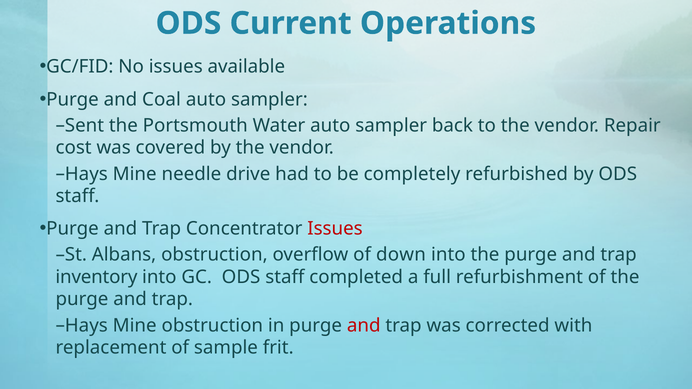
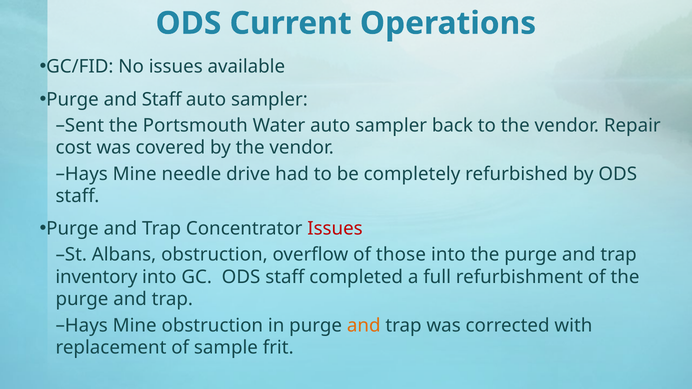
and Coal: Coal -> Staff
down: down -> those
and at (364, 326) colour: red -> orange
